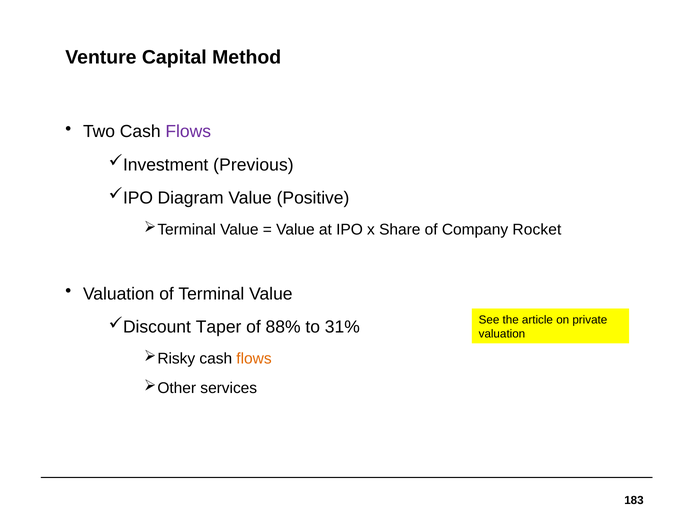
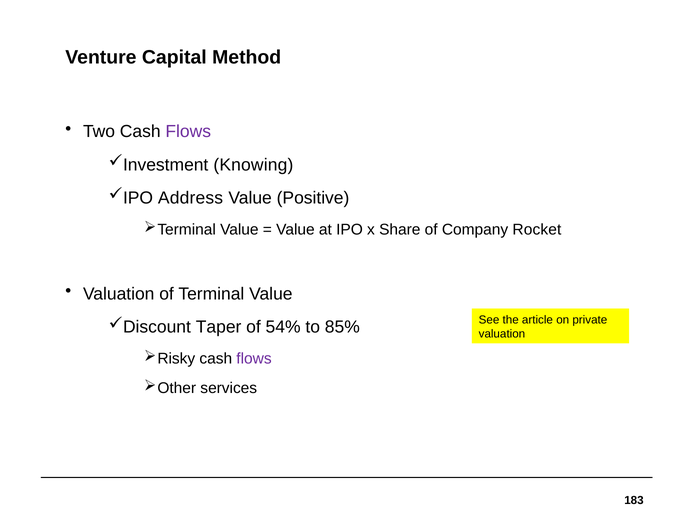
Previous: Previous -> Knowing
Diagram: Diagram -> Address
88%: 88% -> 54%
31%: 31% -> 85%
flows at (254, 359) colour: orange -> purple
